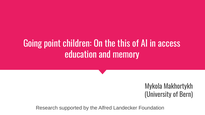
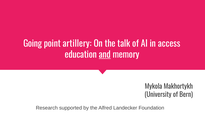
children: children -> artillery
this: this -> talk
and underline: none -> present
